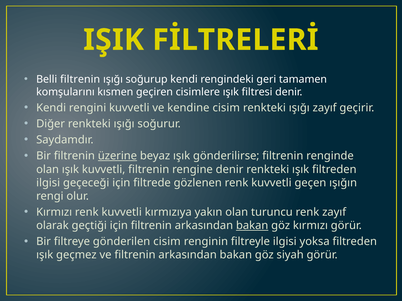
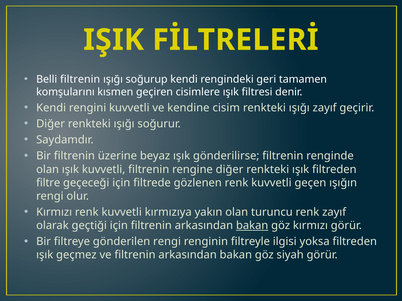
üzerine underline: present -> none
rengine denir: denir -> diğer
ilgisi at (48, 183): ilgisi -> filtre
gönderilen cisim: cisim -> rengi
